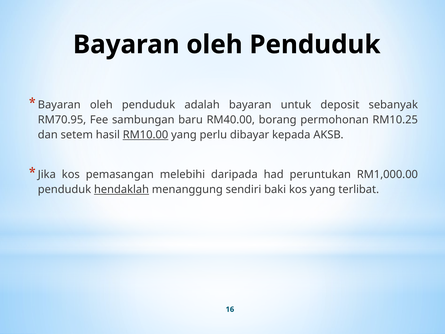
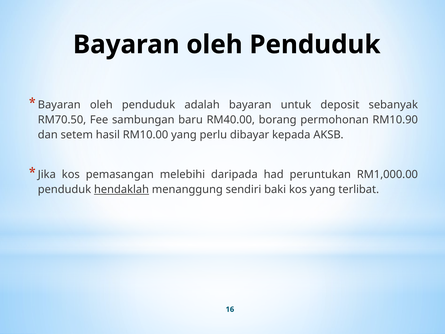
RM70.95: RM70.95 -> RM70.50
RM10.25: RM10.25 -> RM10.90
RM10.00 underline: present -> none
